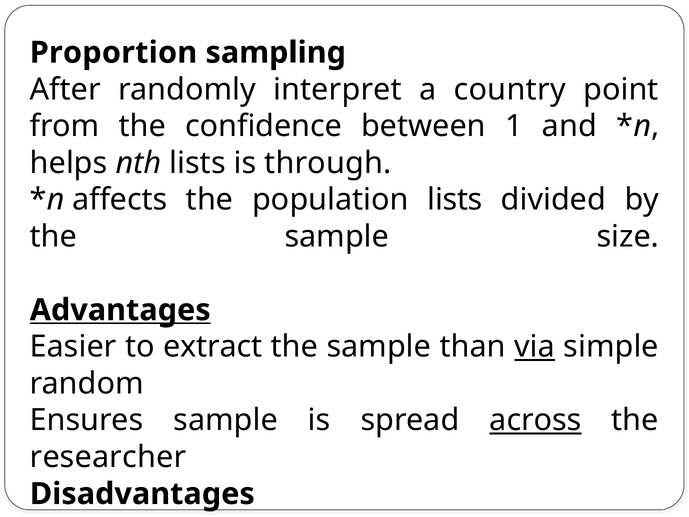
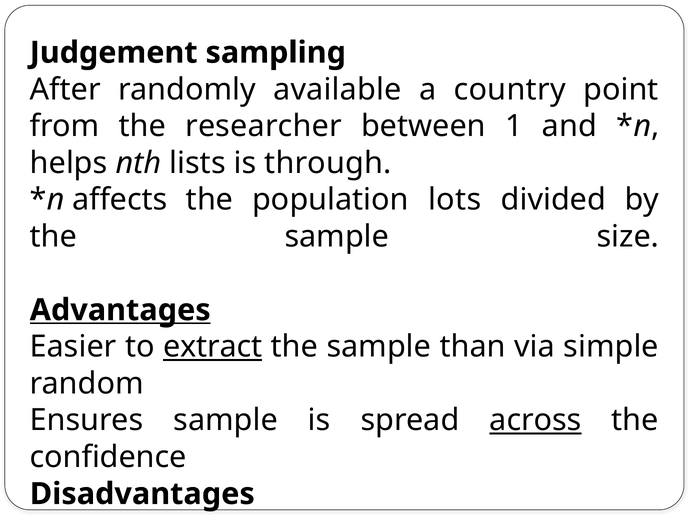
Proportion: Proportion -> Judgement
interpret: interpret -> available
confidence: confidence -> researcher
population lists: lists -> lots
extract underline: none -> present
via underline: present -> none
researcher: researcher -> confidence
